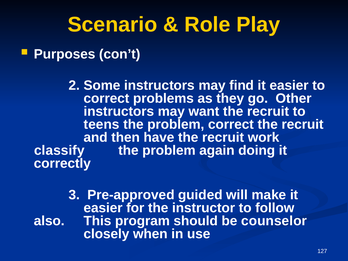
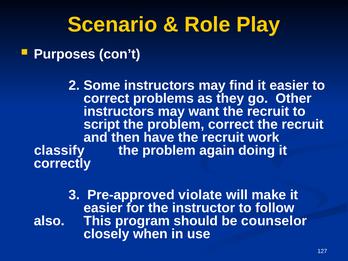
teens: teens -> script
guided: guided -> violate
